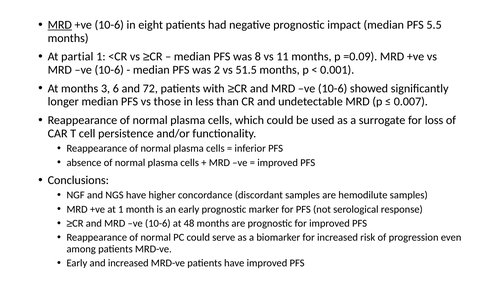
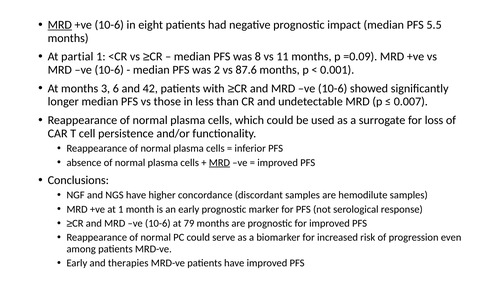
51.5: 51.5 -> 87.6
72: 72 -> 42
MRD at (219, 163) underline: none -> present
48: 48 -> 79
and increased: increased -> therapies
